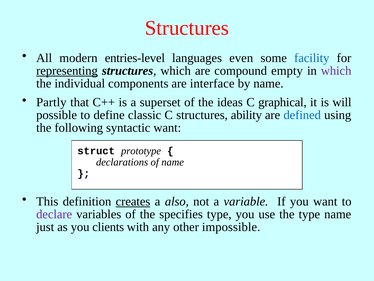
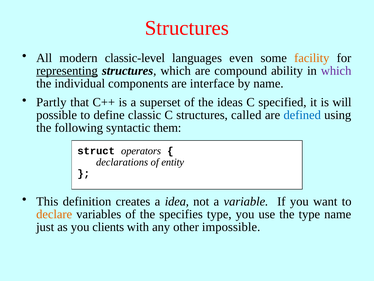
entries-level: entries-level -> classic-level
facility colour: blue -> orange
empty: empty -> ability
graphical: graphical -> specified
ability: ability -> called
syntactic want: want -> them
prototype: prototype -> operators
of name: name -> entity
creates underline: present -> none
also: also -> idea
declare colour: purple -> orange
